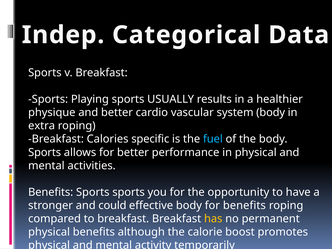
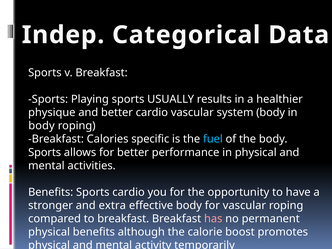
extra at (42, 126): extra -> body
Sports sports: sports -> cardio
could: could -> extra
for benefits: benefits -> vascular
has colour: yellow -> pink
